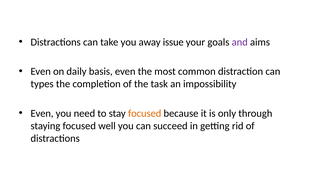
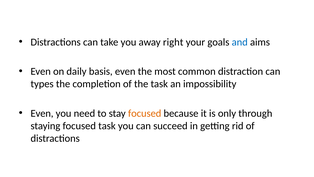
issue: issue -> right
and colour: purple -> blue
focused well: well -> task
